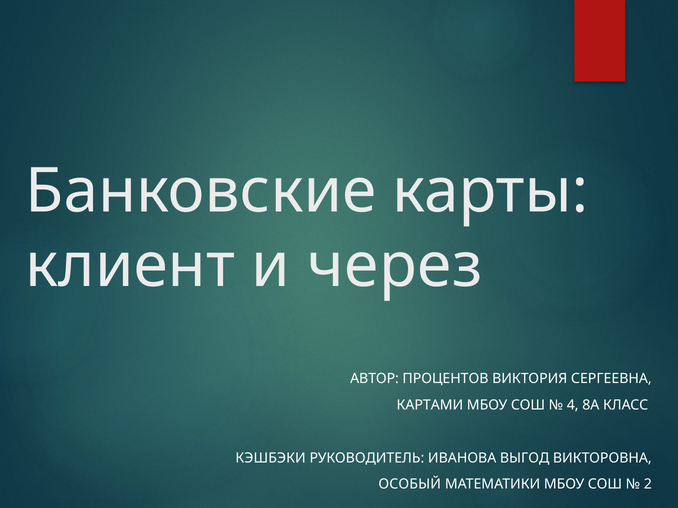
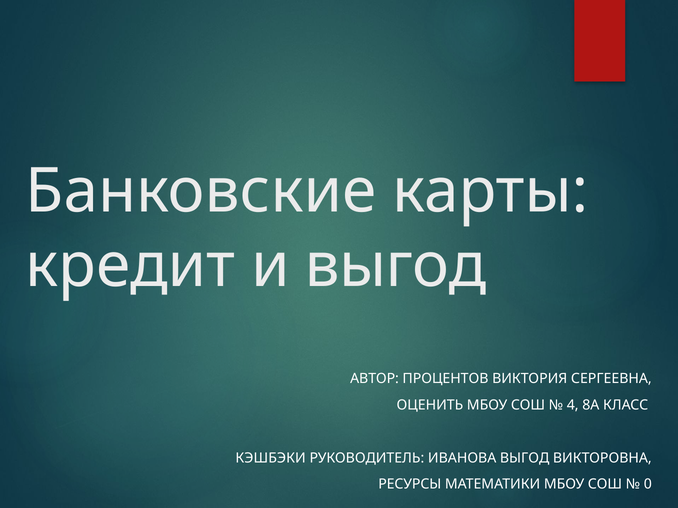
клиент: клиент -> кредит
и через: через -> выгод
КАРТАМИ: КАРТАМИ -> ОЦЕНИТЬ
ОСОБЫЙ: ОСОБЫЙ -> РЕСУРСЫ
2: 2 -> 0
